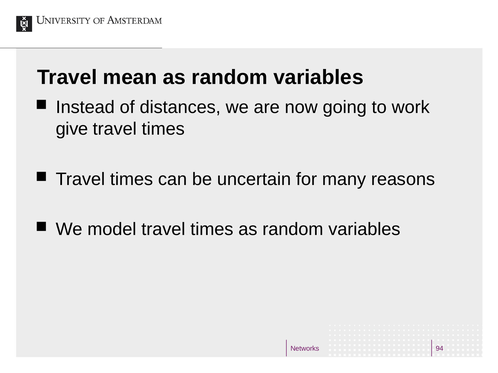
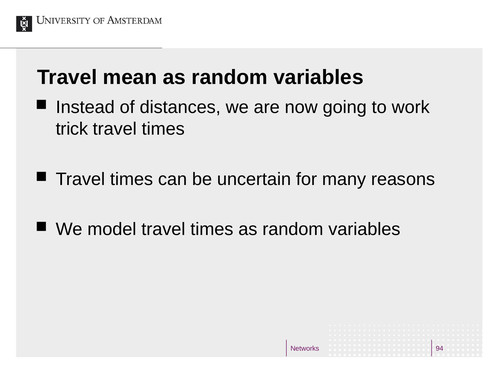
give: give -> trick
